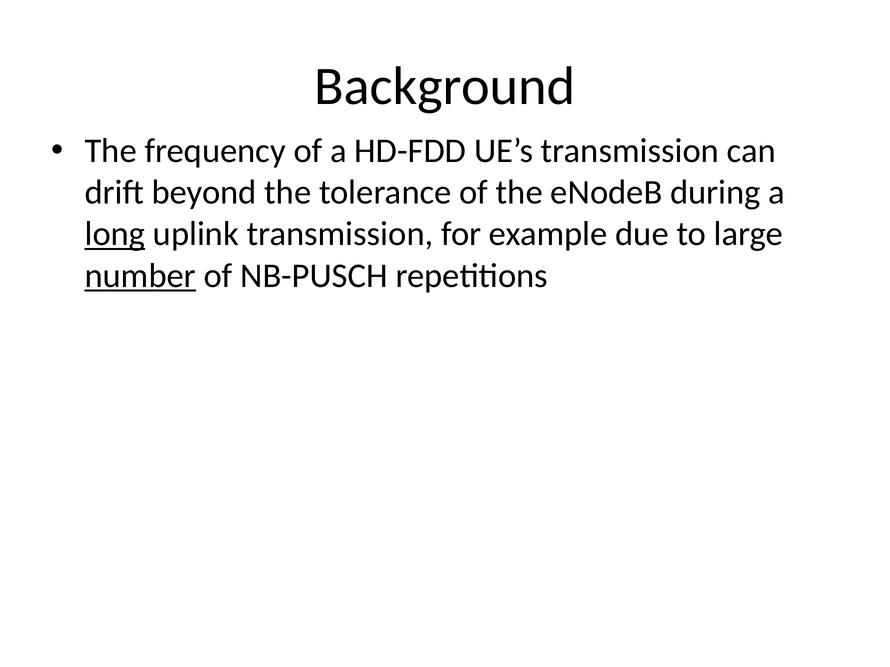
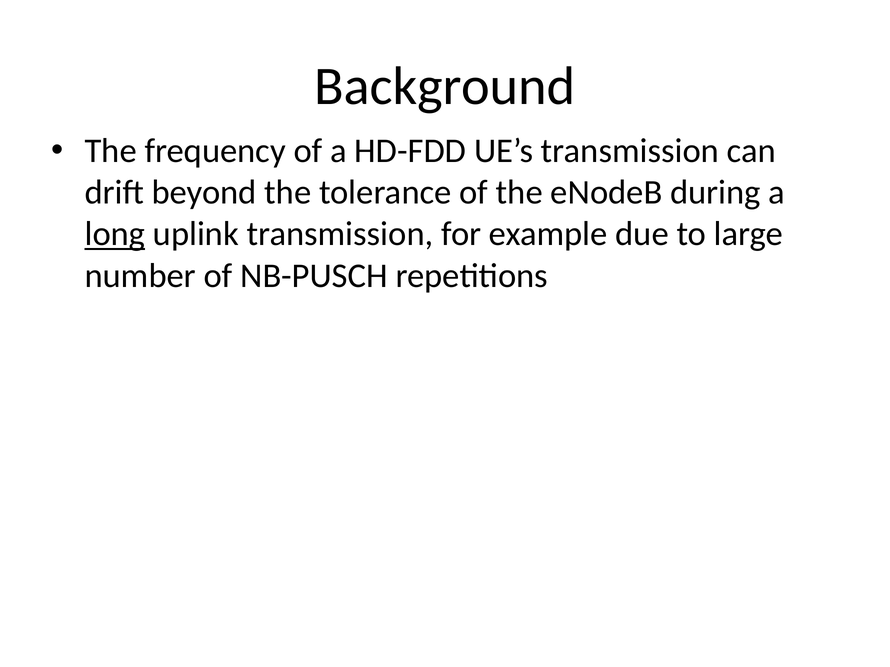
number underline: present -> none
